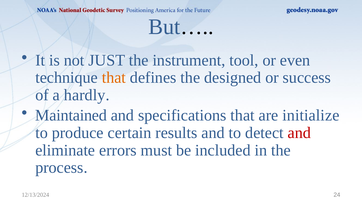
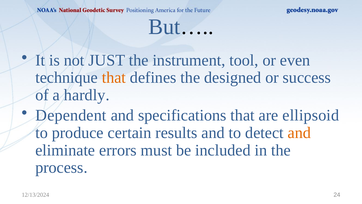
Maintained: Maintained -> Dependent
initialize: initialize -> ellipsoid
and at (299, 133) colour: red -> orange
